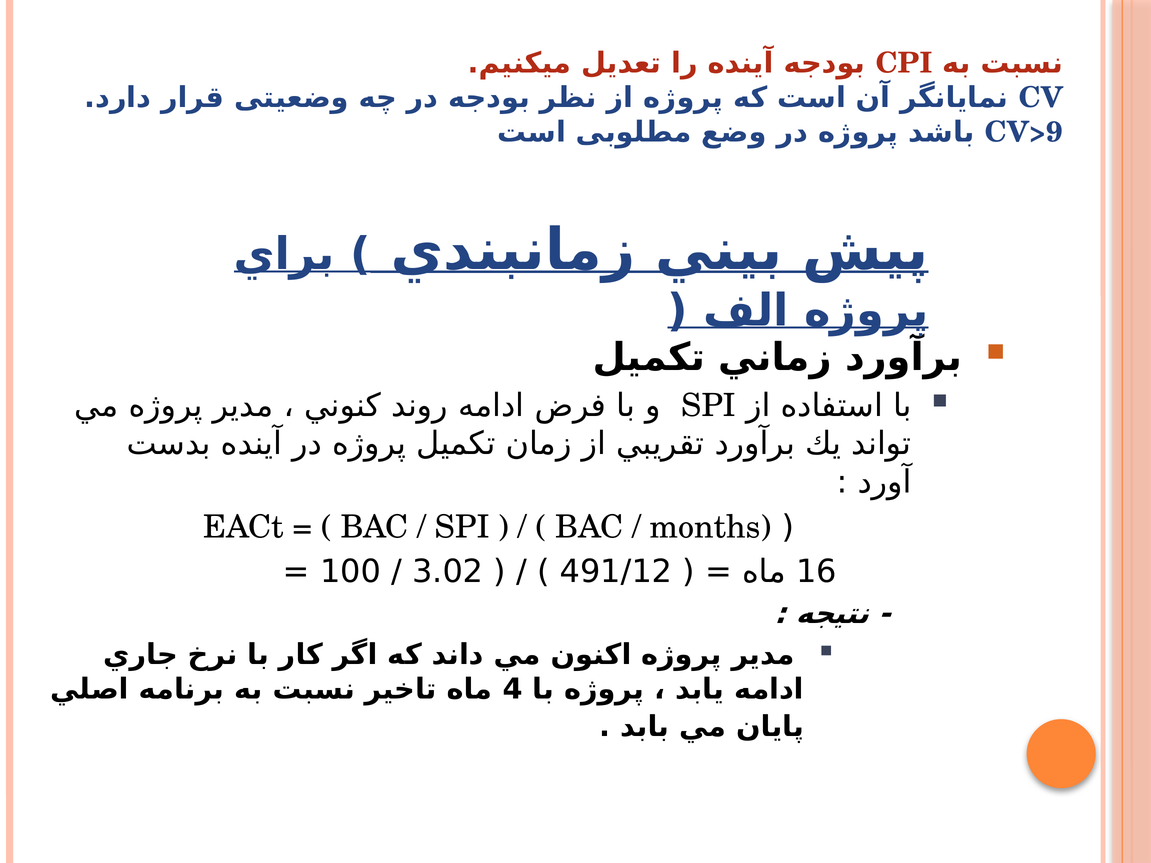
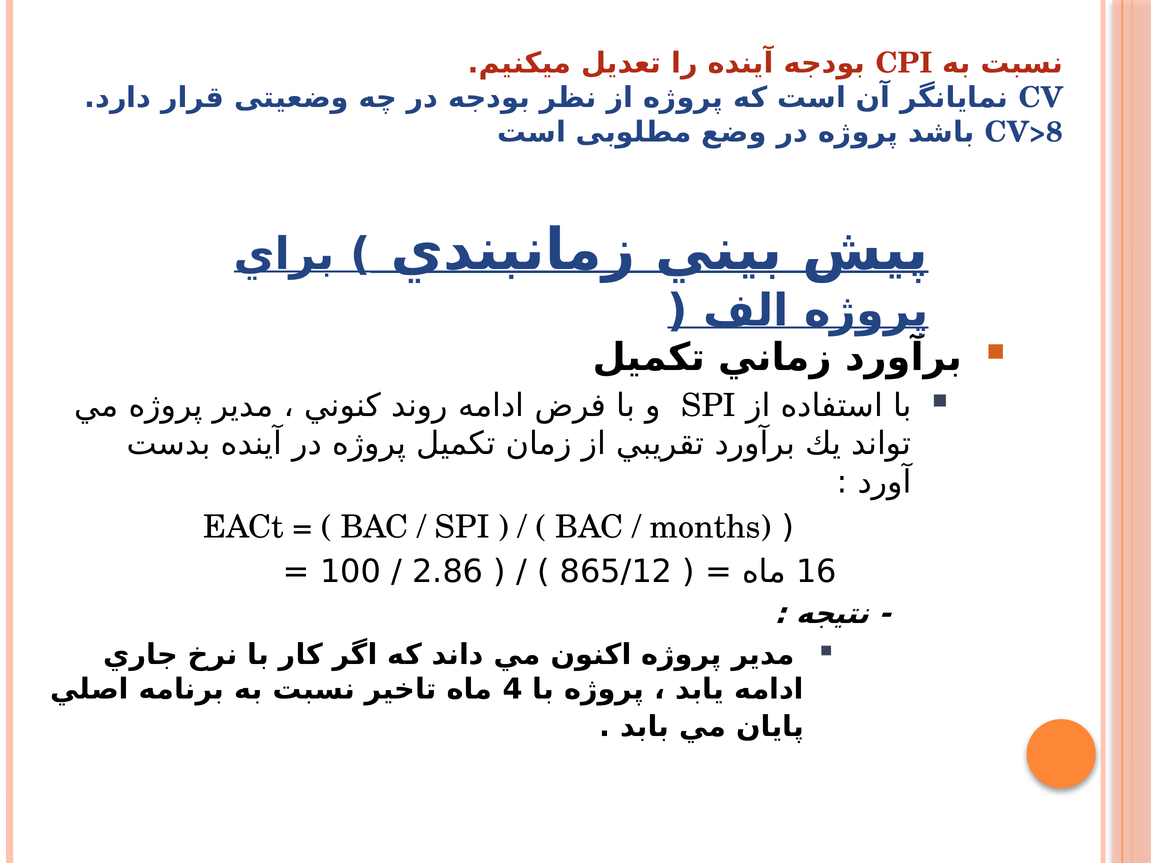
CV>9: CV>9 -> CV>8
3.02: 3.02 -> 2.86
491/12: 491/12 -> 865/12
